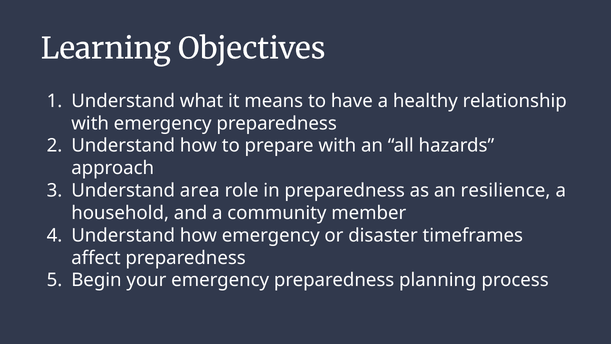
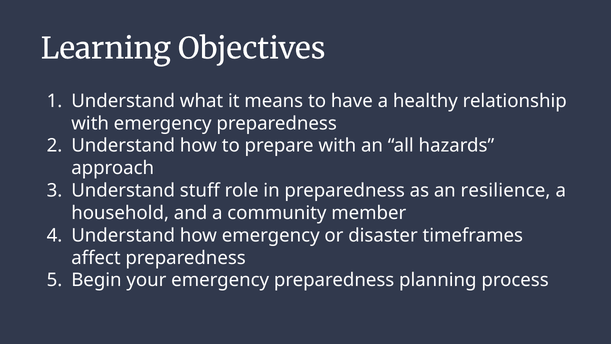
area: area -> stuff
